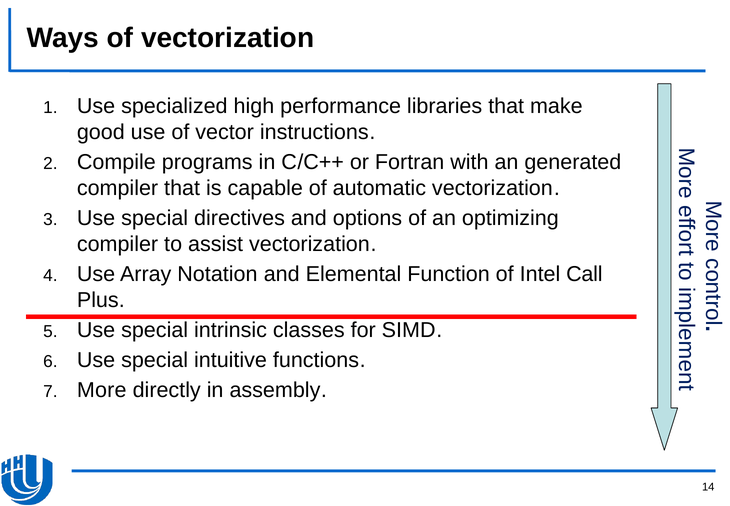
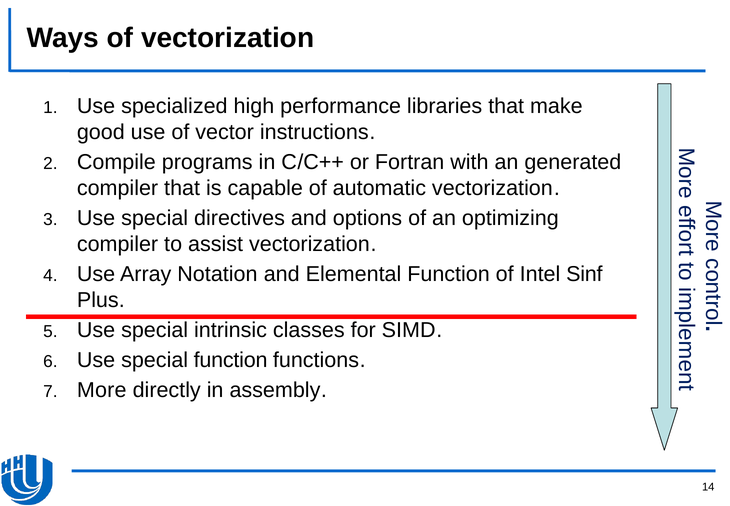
Call: Call -> Sinf
special intuitive: intuitive -> function
